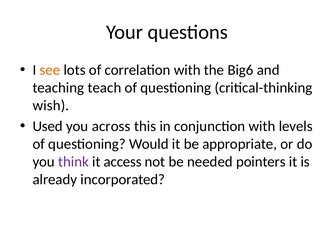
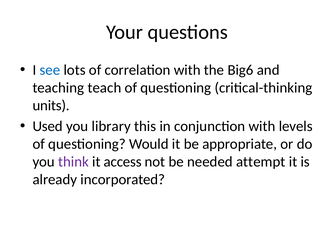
see colour: orange -> blue
wish: wish -> units
across: across -> library
pointers: pointers -> attempt
